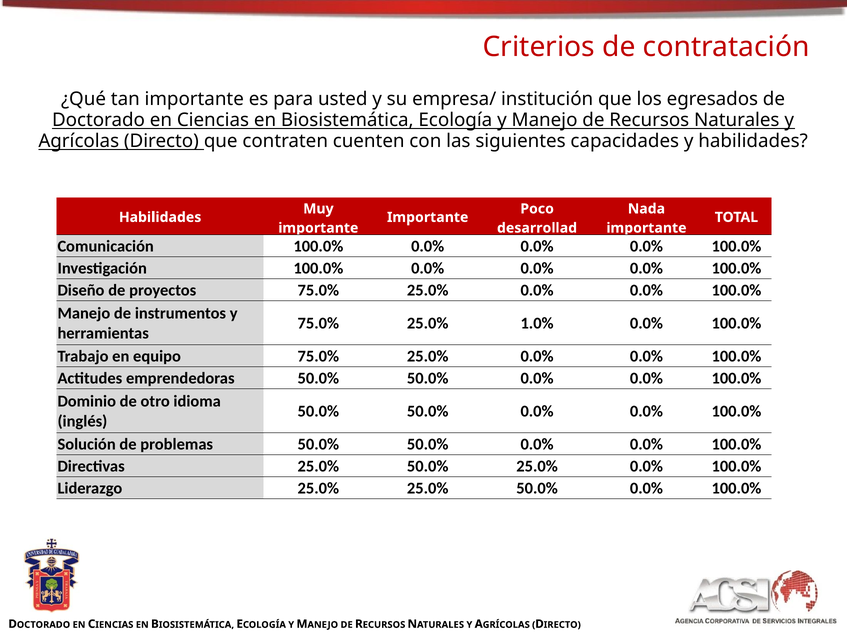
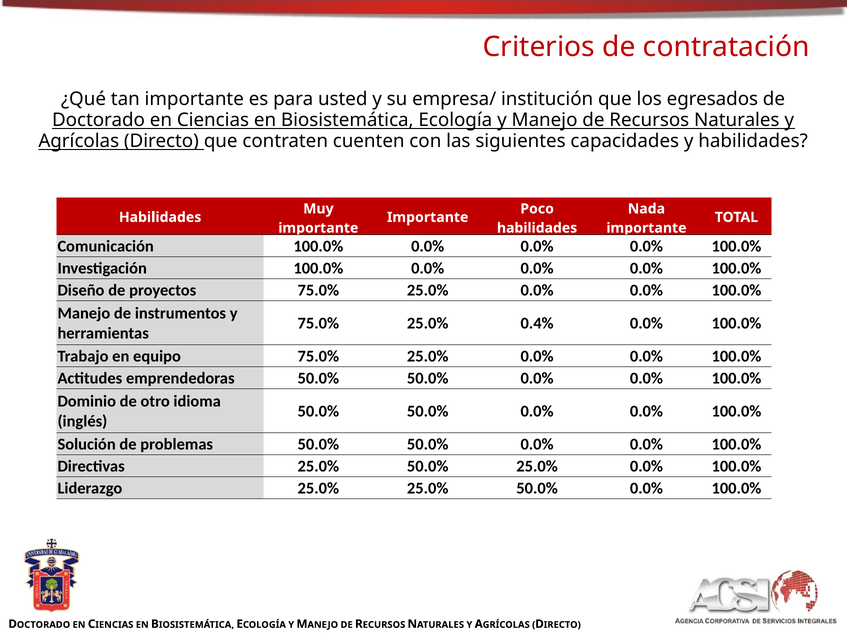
desarrollad at (537, 228): desarrollad -> habilidades
1.0%: 1.0% -> 0.4%
